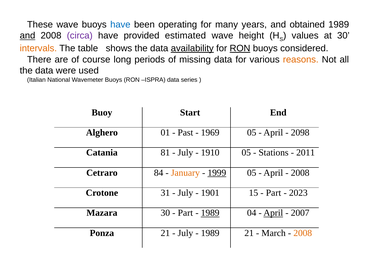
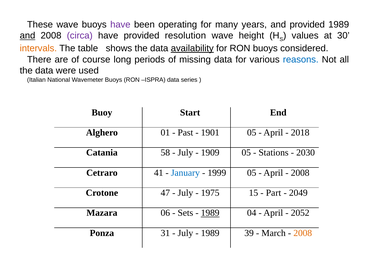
have at (120, 25) colour: blue -> purple
and obtained: obtained -> provided
estimated: estimated -> resolution
RON at (240, 48) underline: present -> none
reasons colour: orange -> blue
1969: 1969 -> 1901
2098: 2098 -> 2018
81: 81 -> 58
1910: 1910 -> 1909
2011: 2011 -> 2030
84: 84 -> 41
January colour: orange -> blue
1999 underline: present -> none
31: 31 -> 47
1901: 1901 -> 1975
2023: 2023 -> 2049
Mazara 30: 30 -> 06
Part at (185, 213): Part -> Sets
April at (273, 213) underline: present -> none
2007: 2007 -> 2052
Ponza 21: 21 -> 31
1989 21: 21 -> 39
